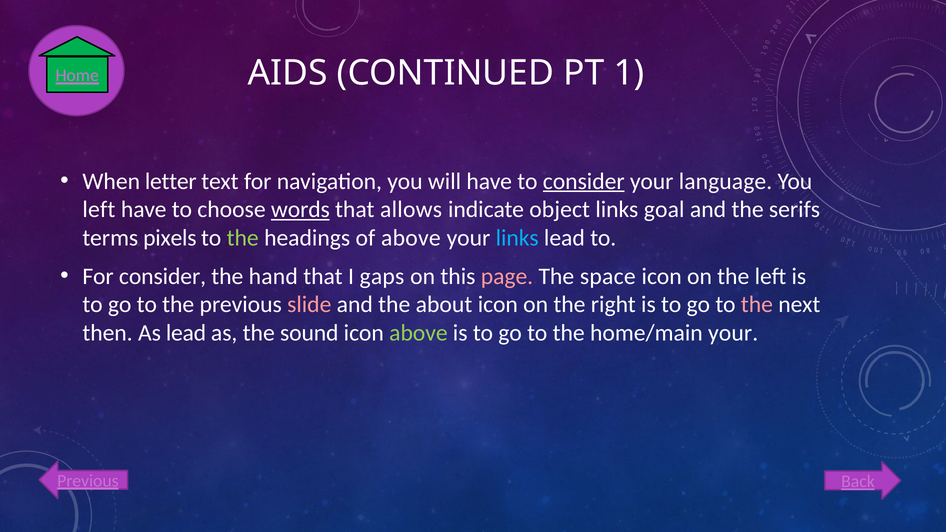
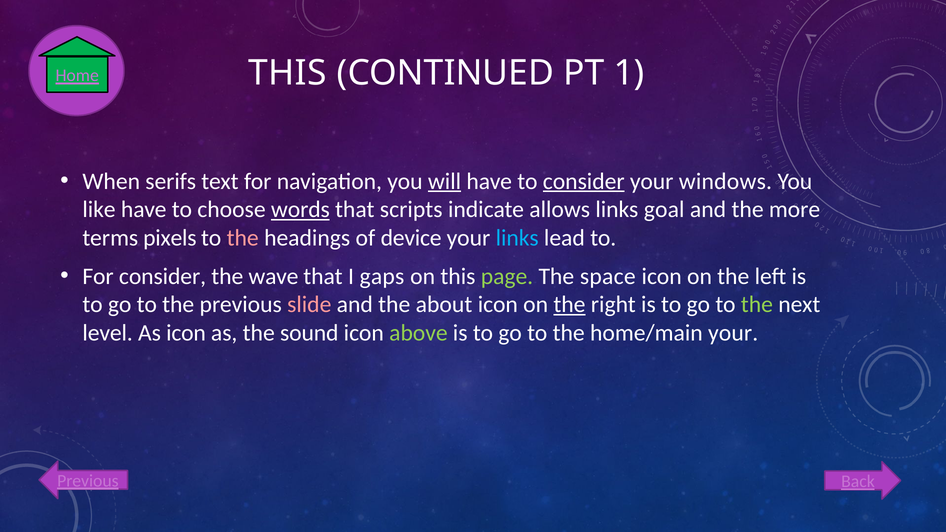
AIDS at (288, 73): AIDS -> THIS
letter: letter -> serifs
will underline: none -> present
language: language -> windows
left at (99, 210): left -> like
allows: allows -> scripts
object: object -> allows
serifs: serifs -> more
the at (243, 238) colour: light green -> pink
of above: above -> device
hand: hand -> wave
page colour: pink -> light green
the at (569, 305) underline: none -> present
the at (757, 305) colour: pink -> light green
then: then -> level
As lead: lead -> icon
